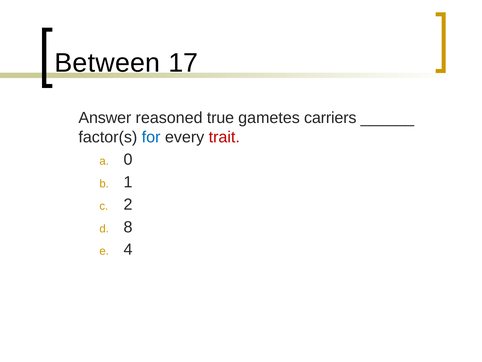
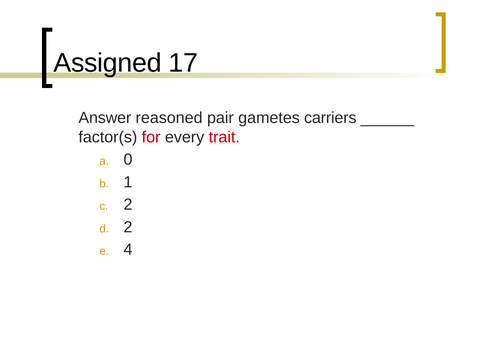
Between: Between -> Assigned
true: true -> pair
for colour: blue -> red
8 at (128, 227): 8 -> 2
